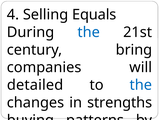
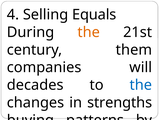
the at (89, 32) colour: blue -> orange
bring: bring -> them
detailed: detailed -> decades
